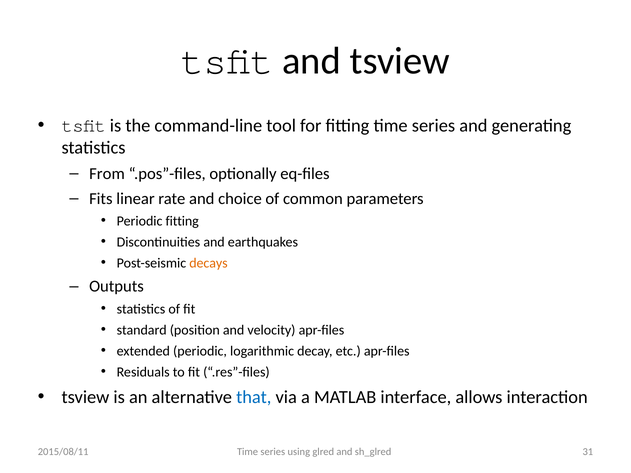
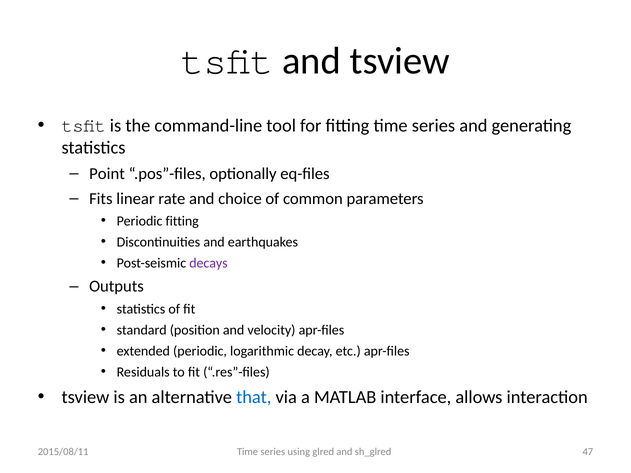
From: From -> Point
decays colour: orange -> purple
31: 31 -> 47
